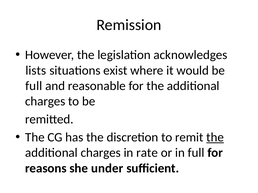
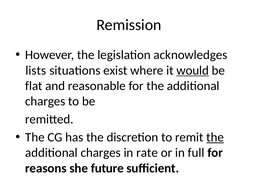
would underline: none -> present
full at (34, 86): full -> flat
under: under -> future
